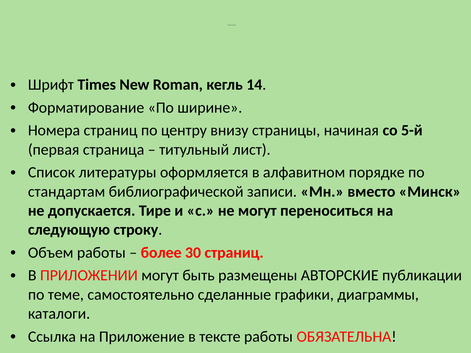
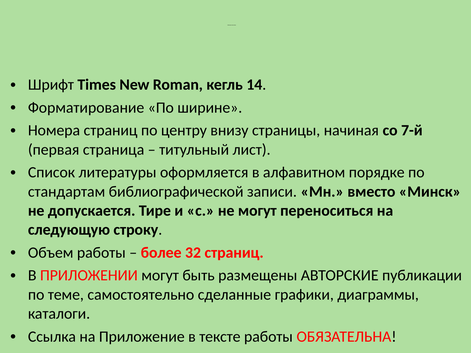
5-й: 5-й -> 7-й
30: 30 -> 32
